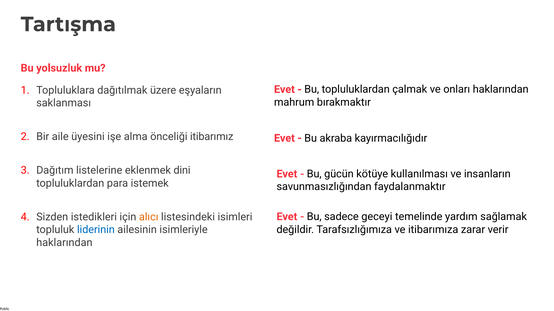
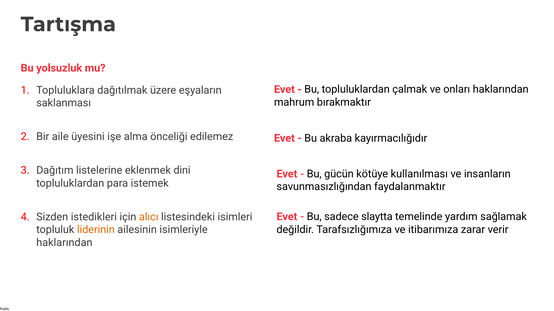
itibarımız: itibarımız -> edilemez
geceyi: geceyi -> slaytta
liderinin colour: blue -> orange
